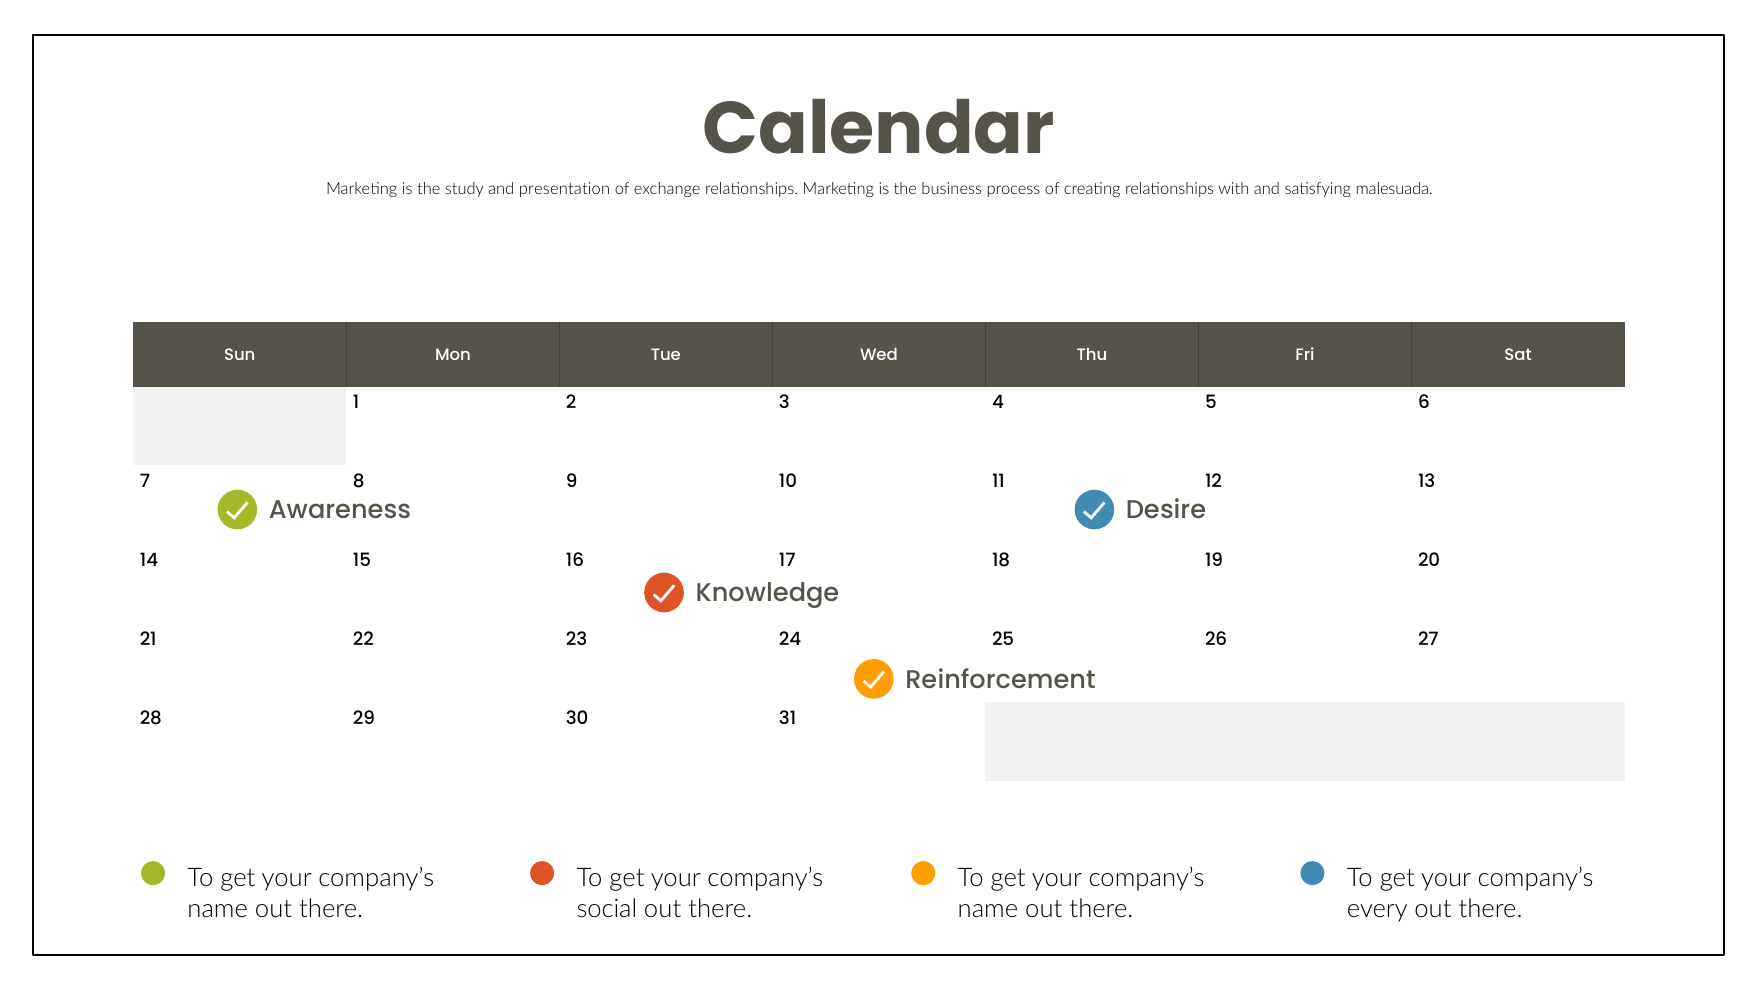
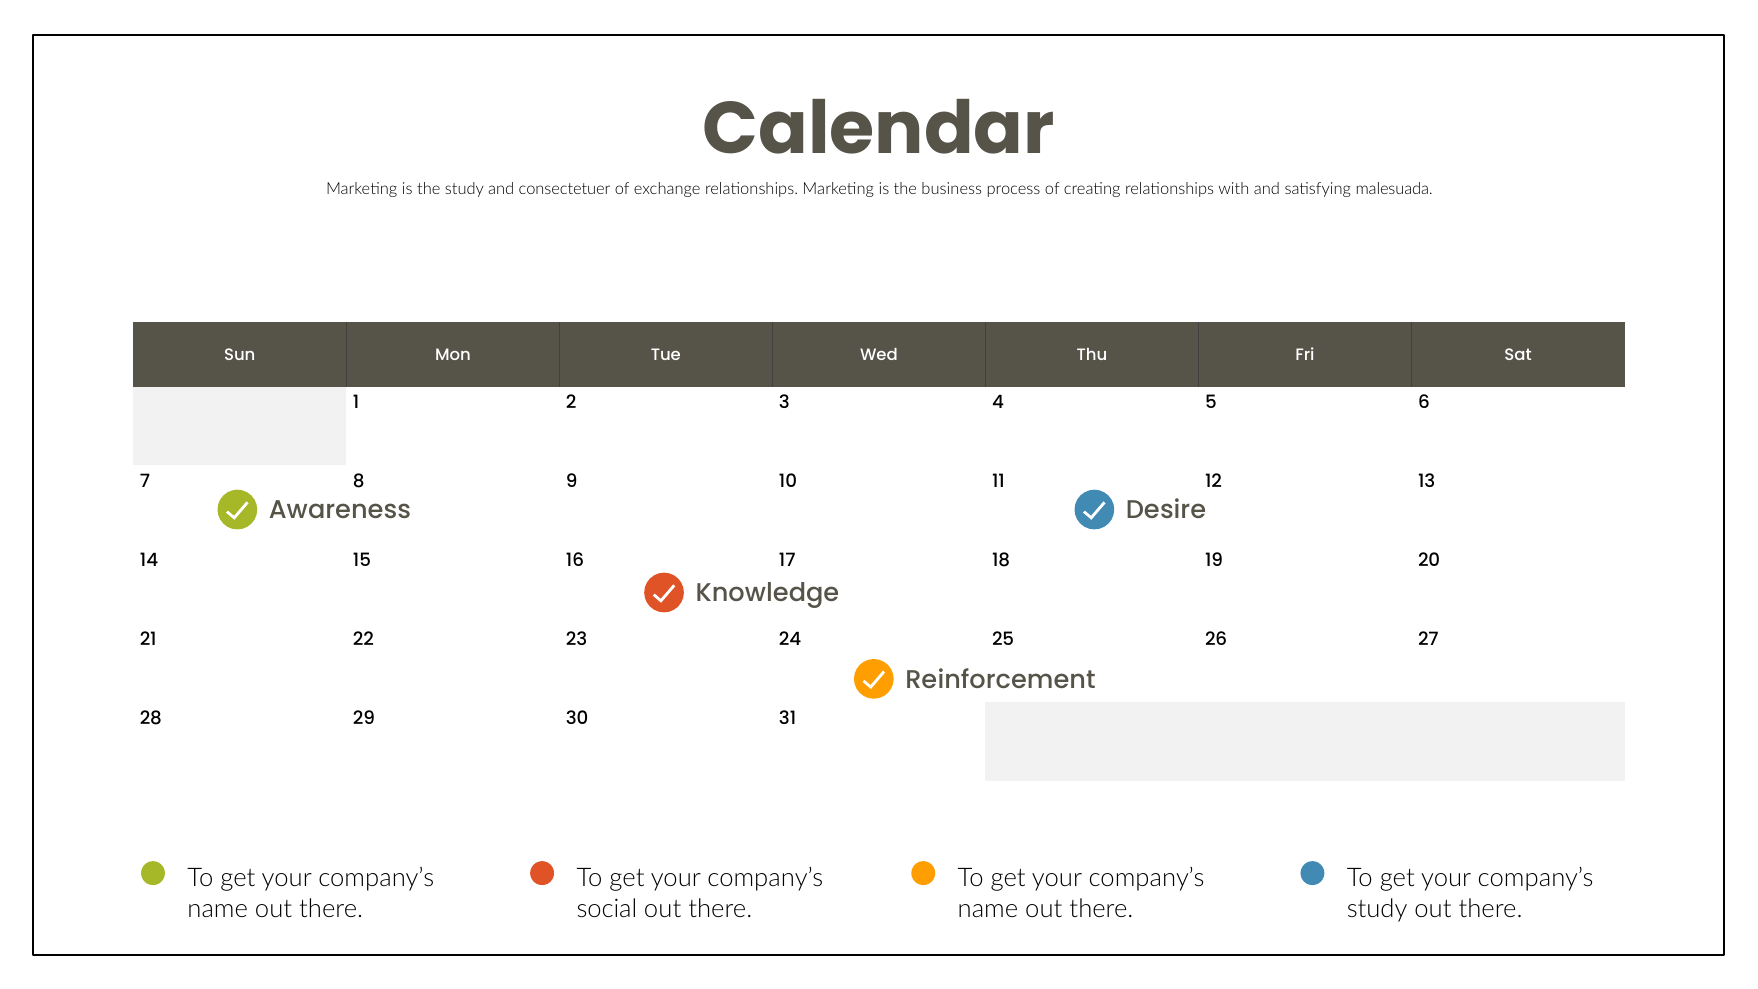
presentation: presentation -> consectetuer
every at (1377, 909): every -> study
